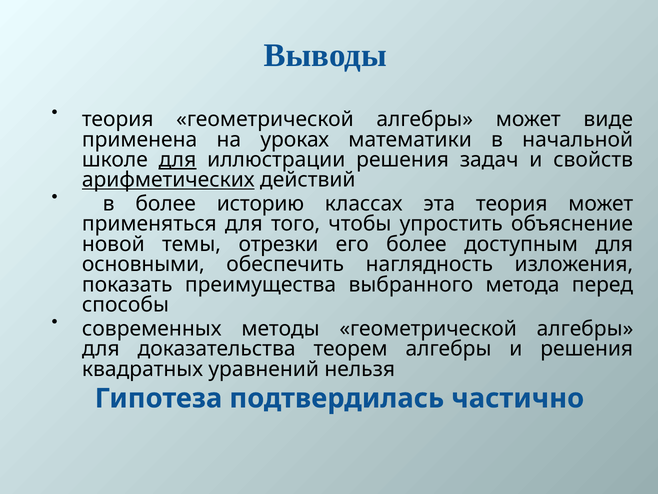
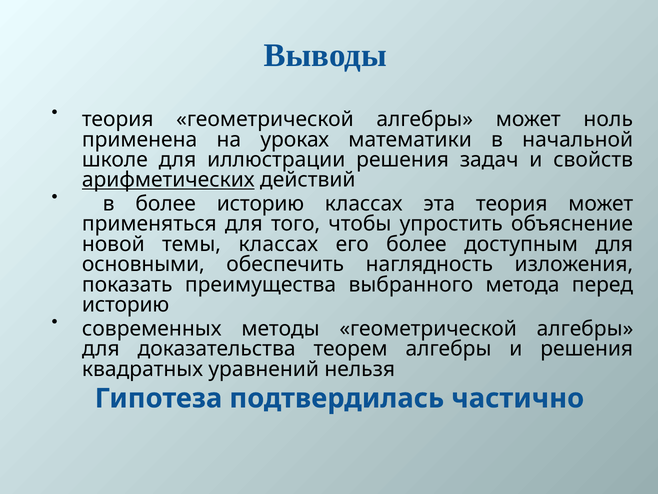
виде: виде -> ноль
для at (177, 160) underline: present -> none
темы отрезки: отрезки -> классах
способы at (125, 304): способы -> историю
